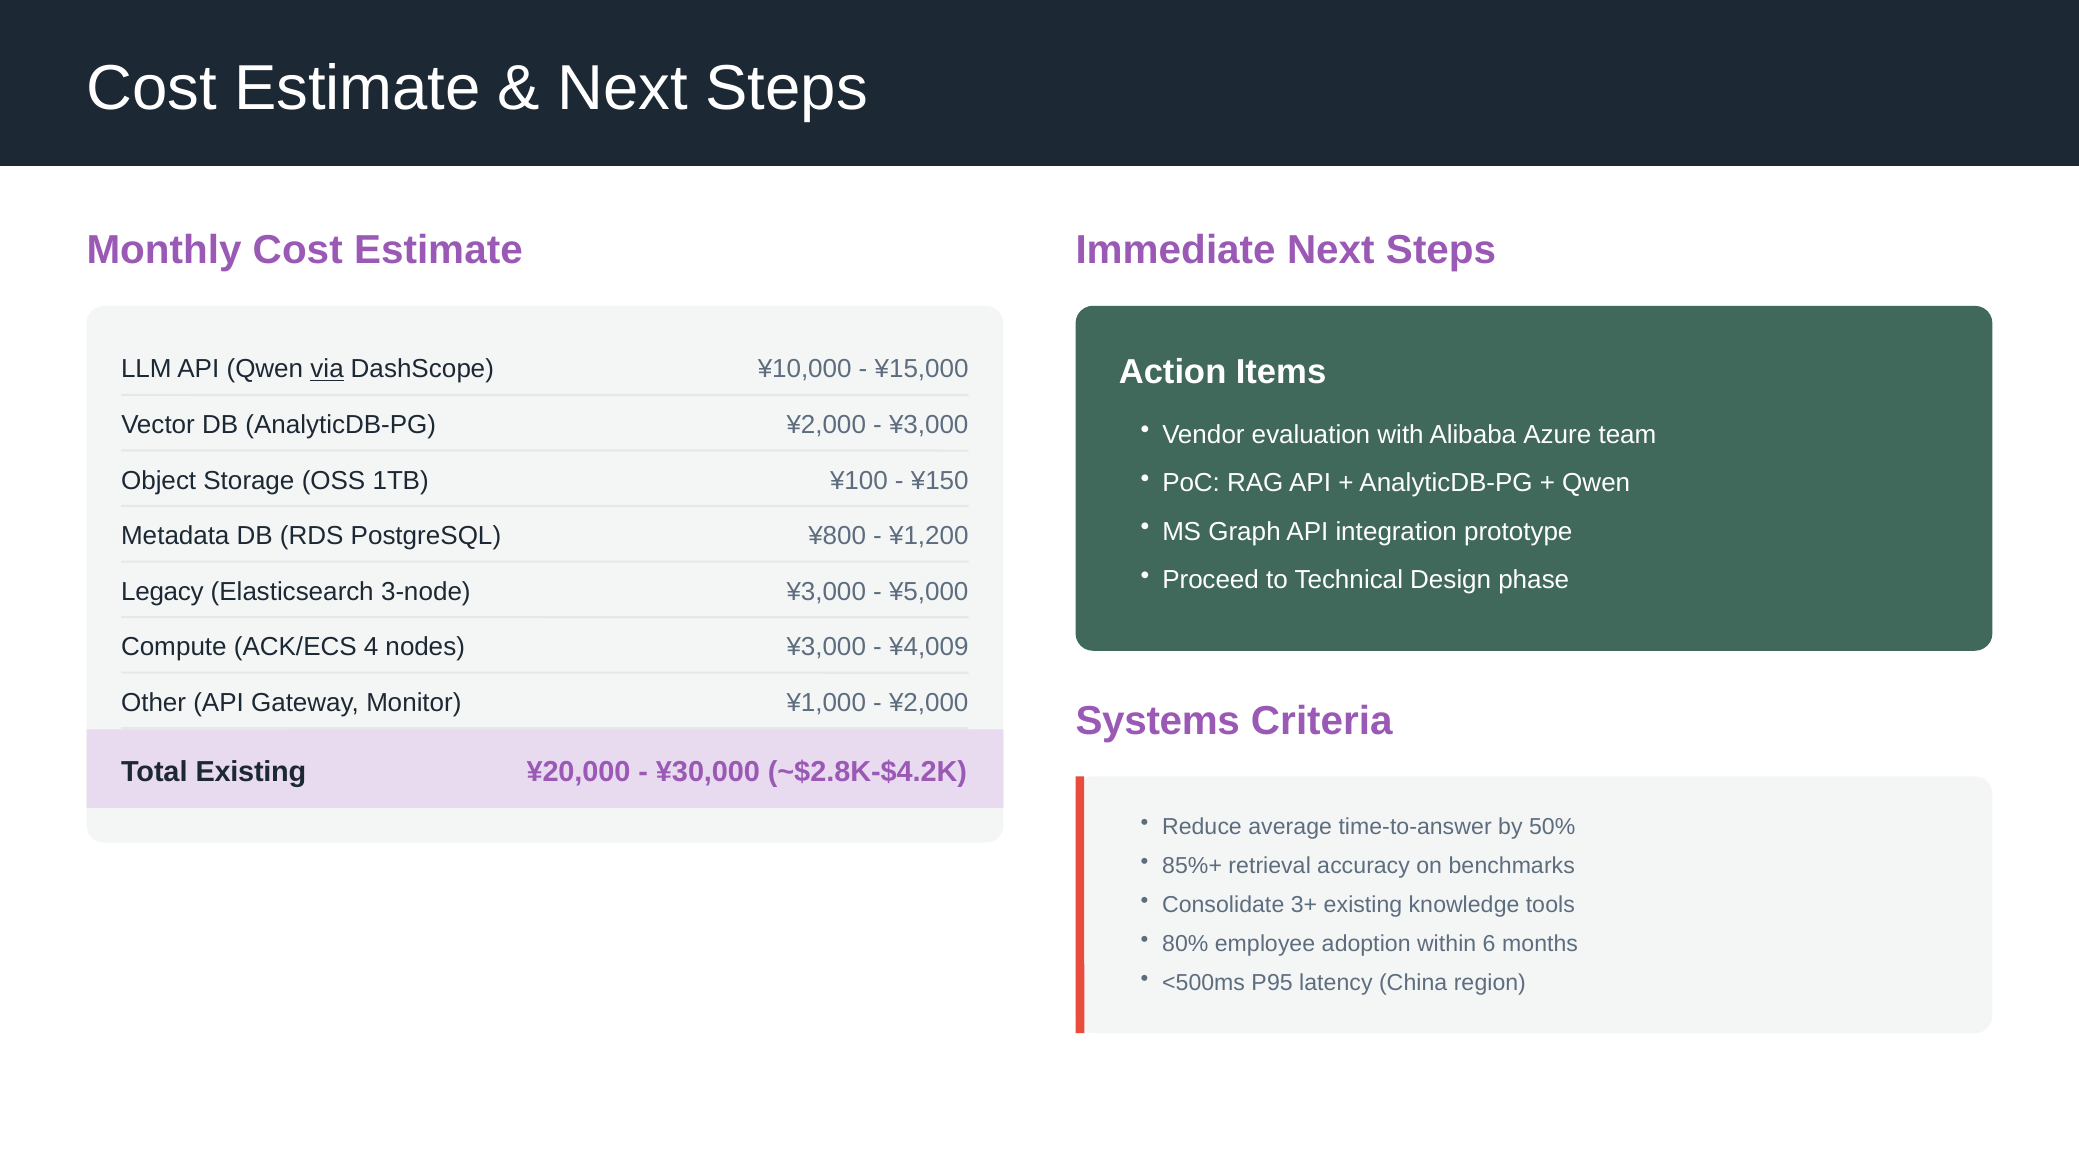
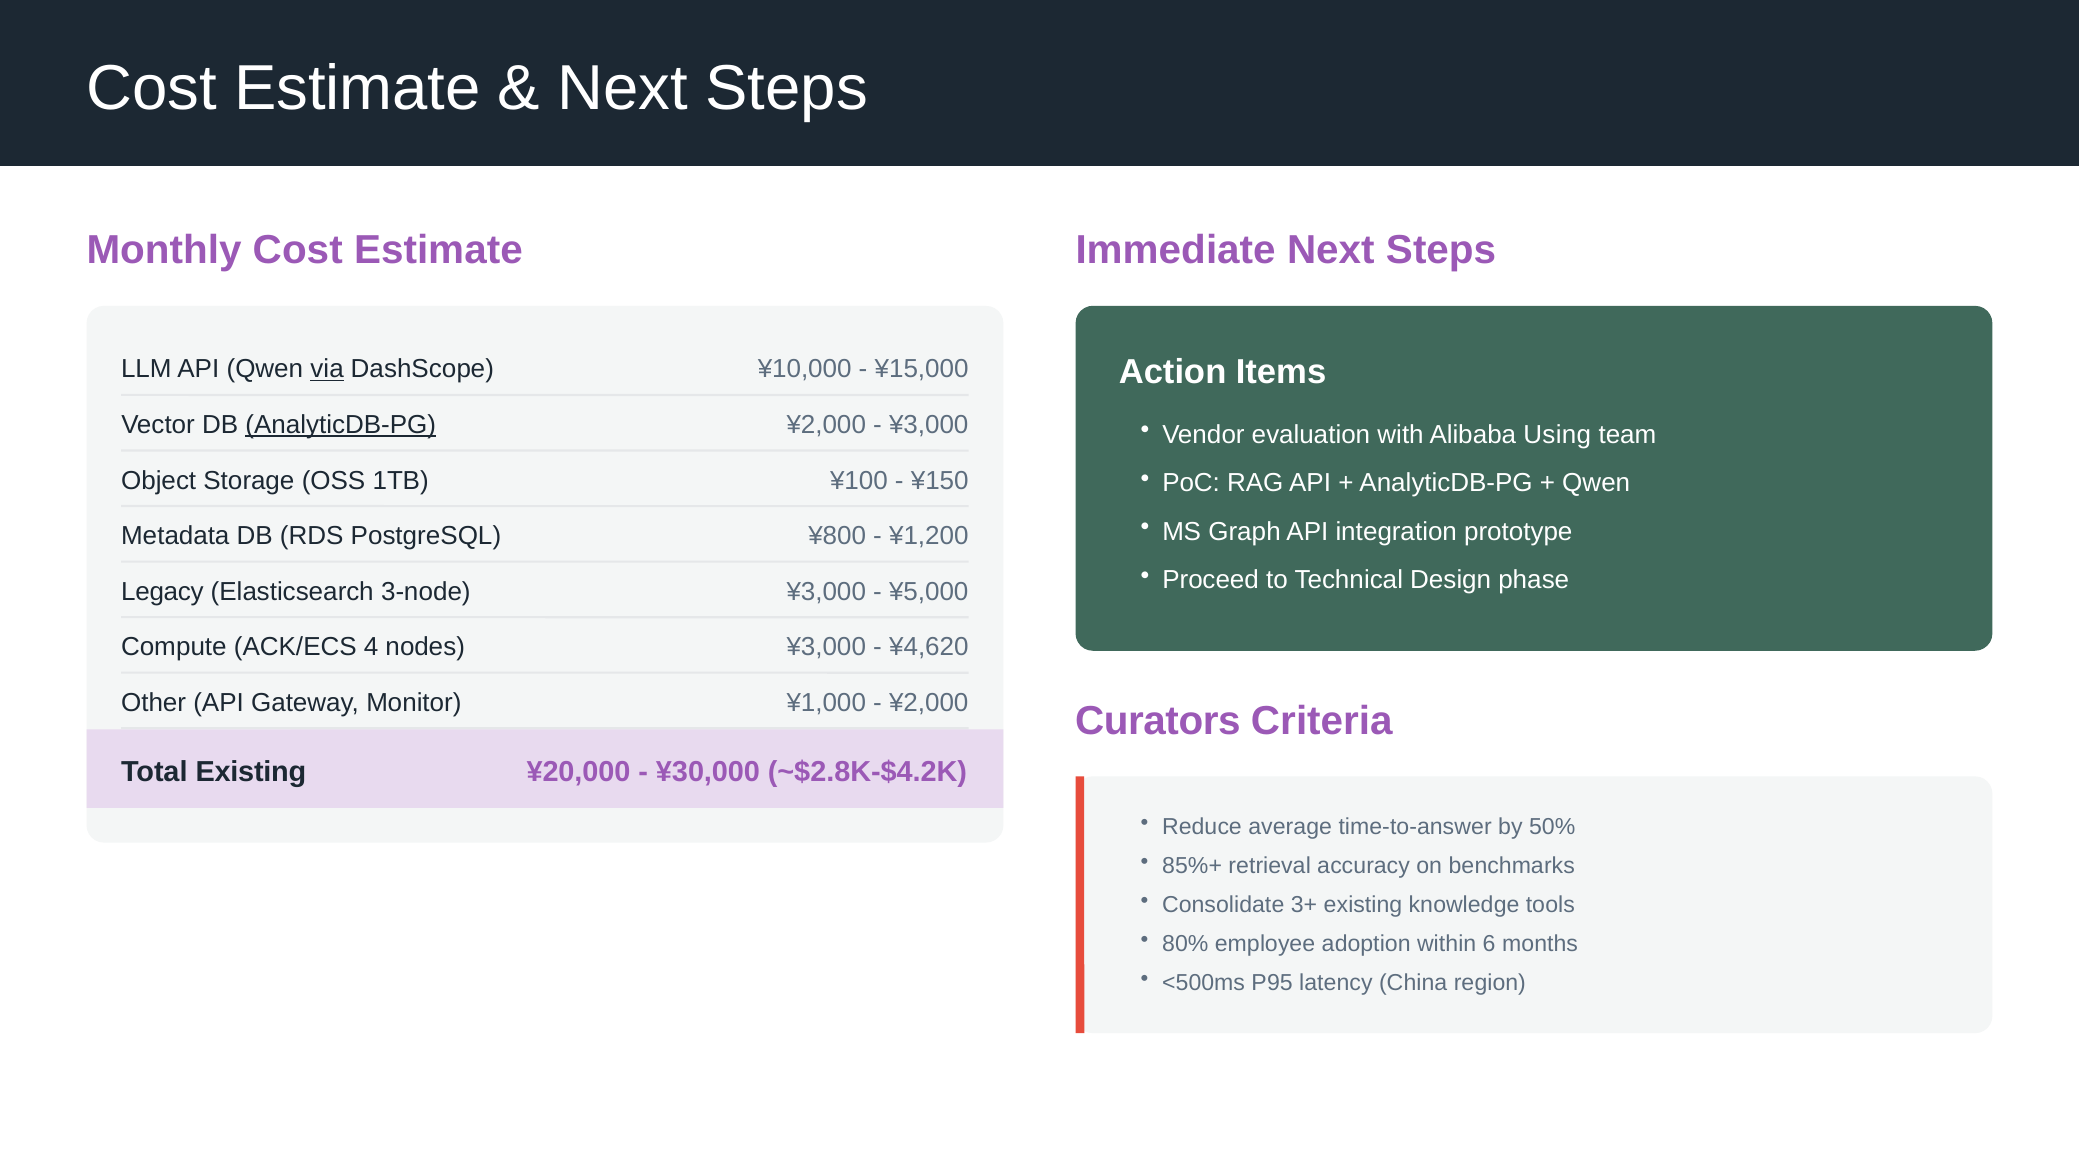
AnalyticDB-PG at (341, 425) underline: none -> present
Azure: Azure -> Using
¥4,009: ¥4,009 -> ¥4,620
Systems: Systems -> Curators
